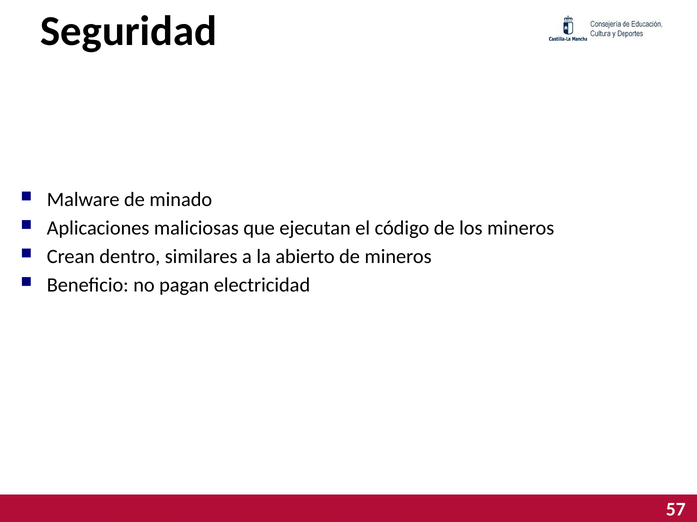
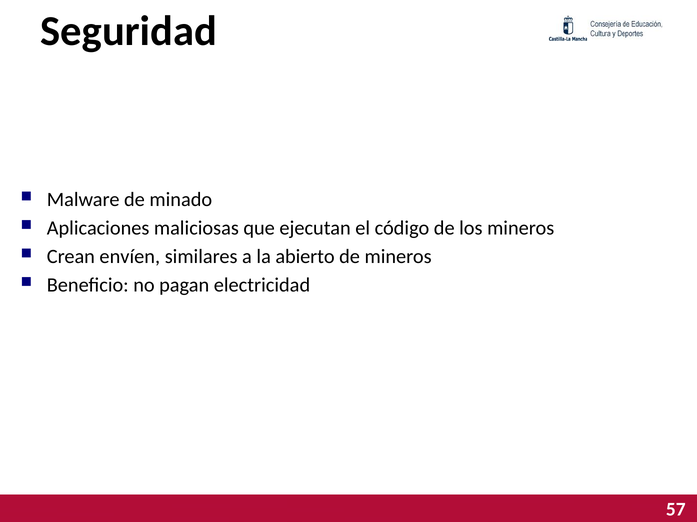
dentro: dentro -> envíen
